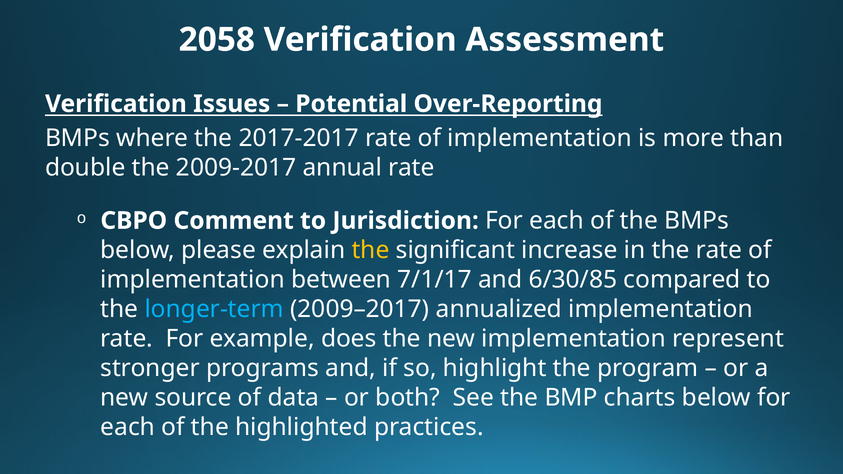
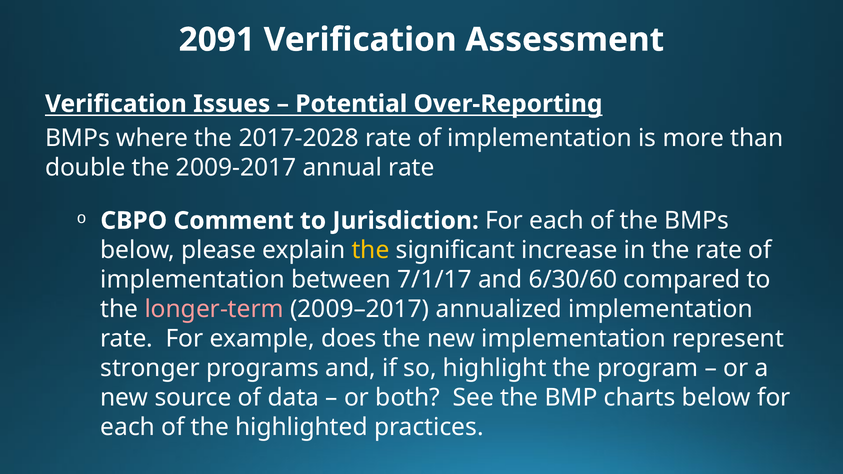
2058: 2058 -> 2091
2017-2017: 2017-2017 -> 2017-2028
6/30/85: 6/30/85 -> 6/30/60
longer-term colour: light blue -> pink
